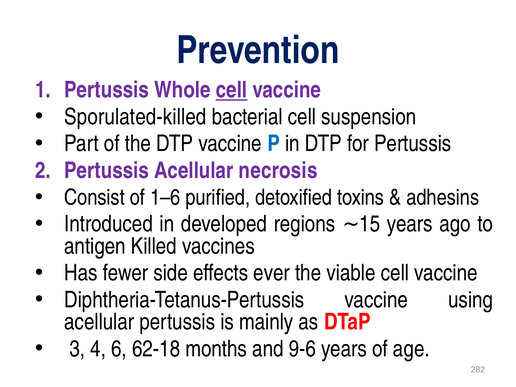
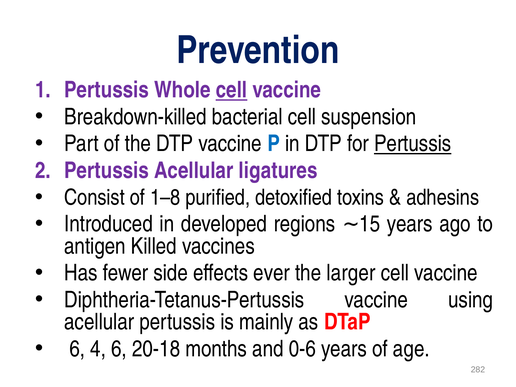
Sporulated-killed: Sporulated-killed -> Breakdown-killed
Pertussis at (413, 144) underline: none -> present
necrosis: necrosis -> ligatures
1–6: 1–6 -> 1–8
viable: viable -> larger
3 at (77, 349): 3 -> 6
62-18: 62-18 -> 20-18
9-6: 9-6 -> 0-6
